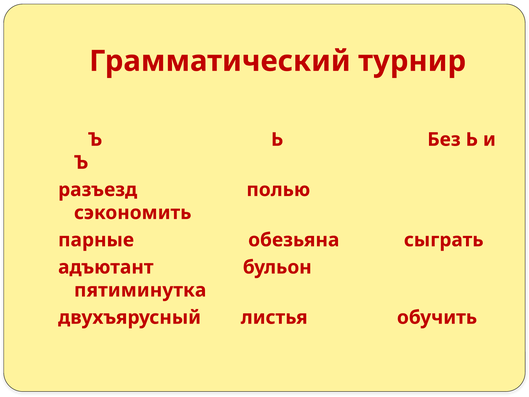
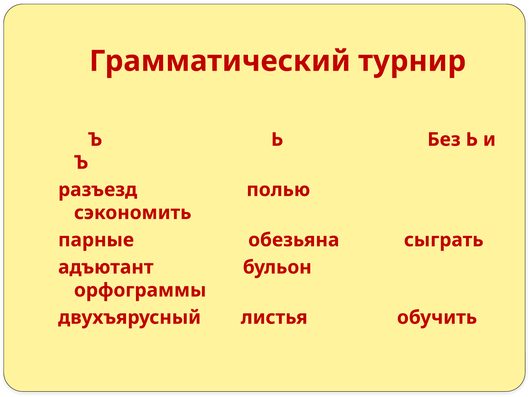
пятиминутка: пятиминутка -> орфограммы
